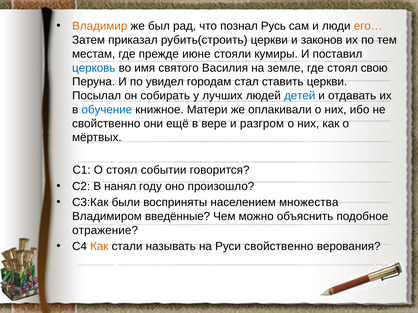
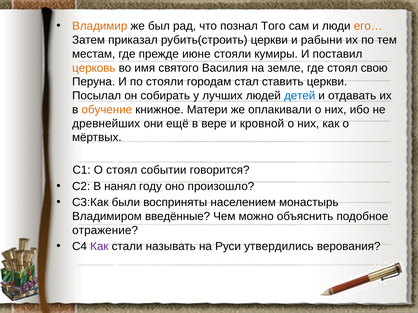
Русь: Русь -> Того
законов: законов -> рабыни
церковь colour: blue -> orange
по увидел: увидел -> стояли
обучение colour: blue -> orange
свойственно at (106, 124): свойственно -> древнейших
разгром: разгром -> кровной
множества: множества -> монастырь
Как at (99, 247) colour: orange -> purple
Руси свойственно: свойственно -> утвердились
